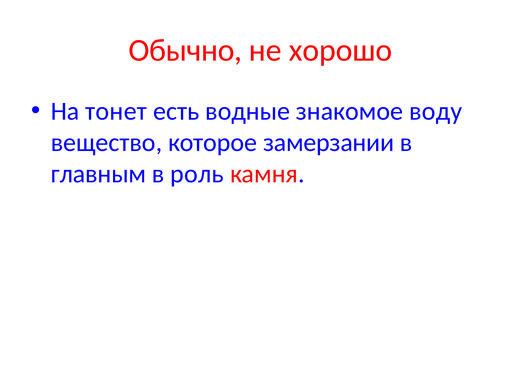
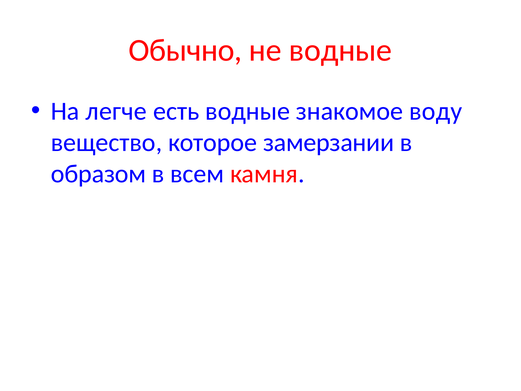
не хорошо: хорошо -> водные
тонет: тонет -> легче
главным: главным -> образом
роль: роль -> всем
